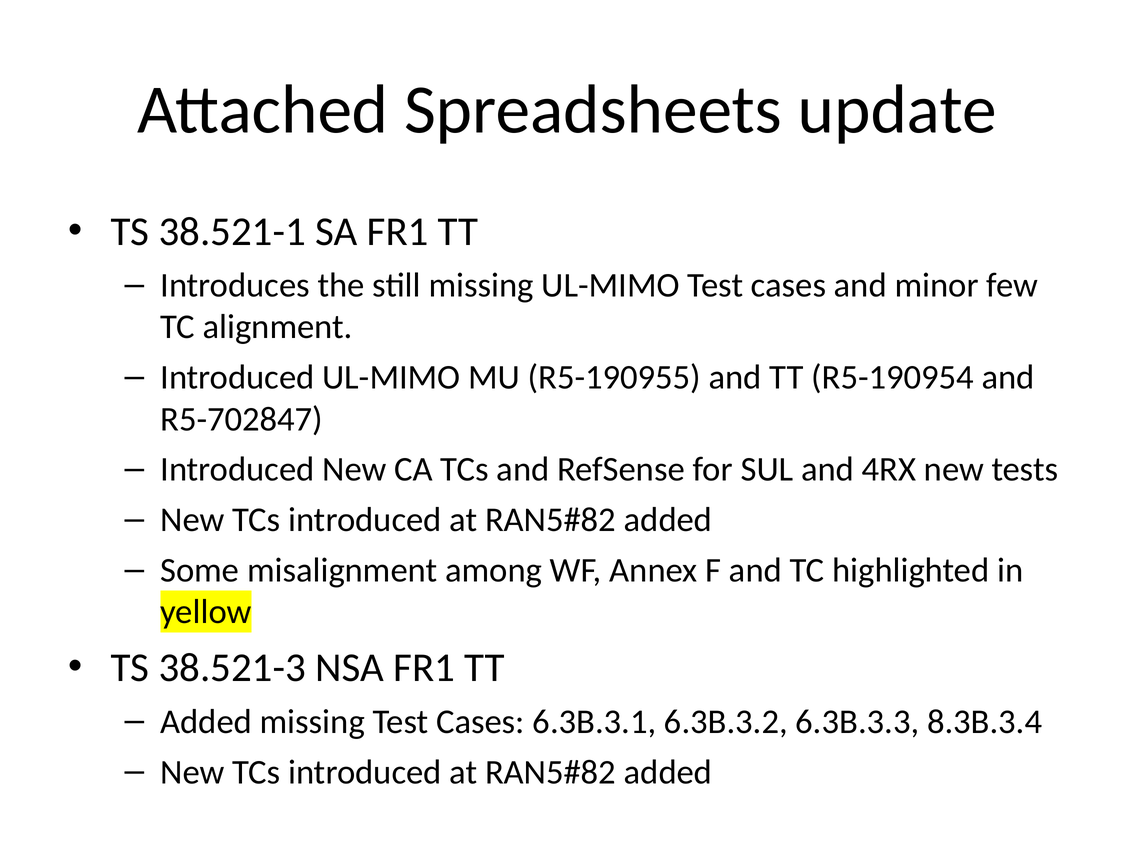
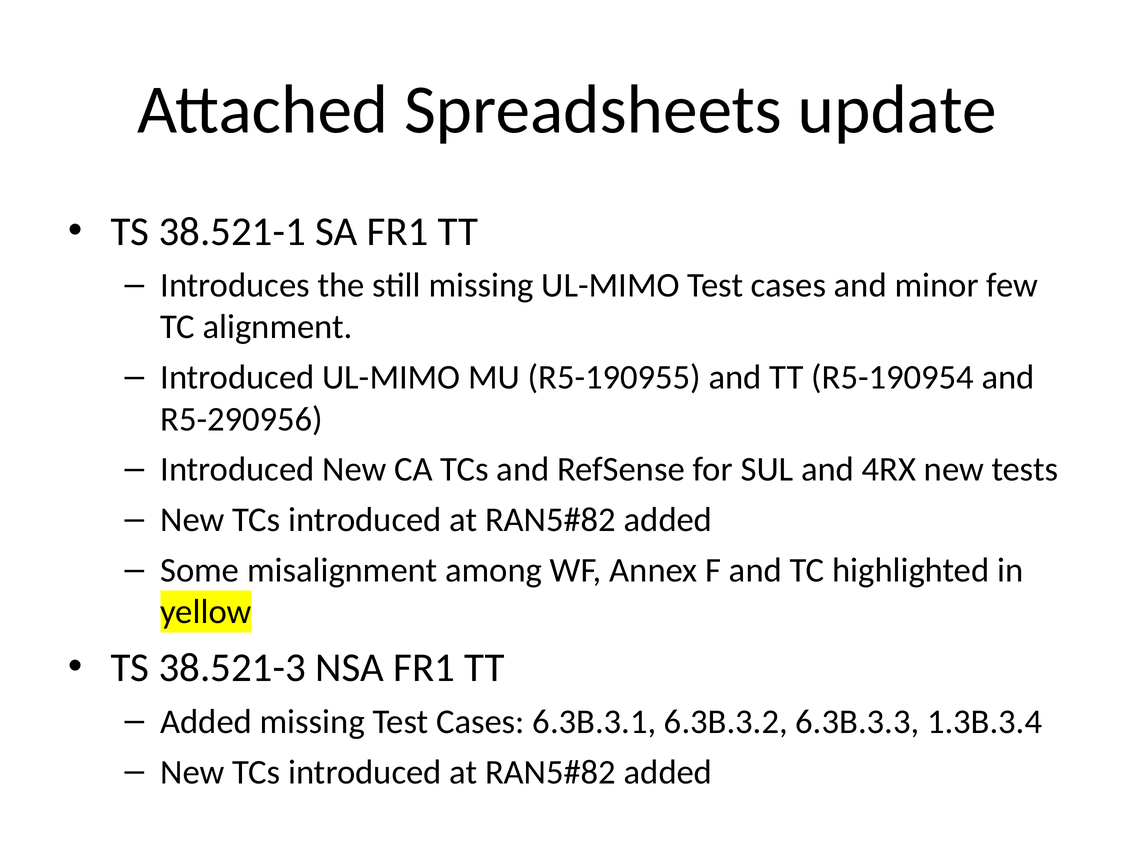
R5-702847: R5-702847 -> R5-290956
8.3B.3.4: 8.3B.3.4 -> 1.3B.3.4
